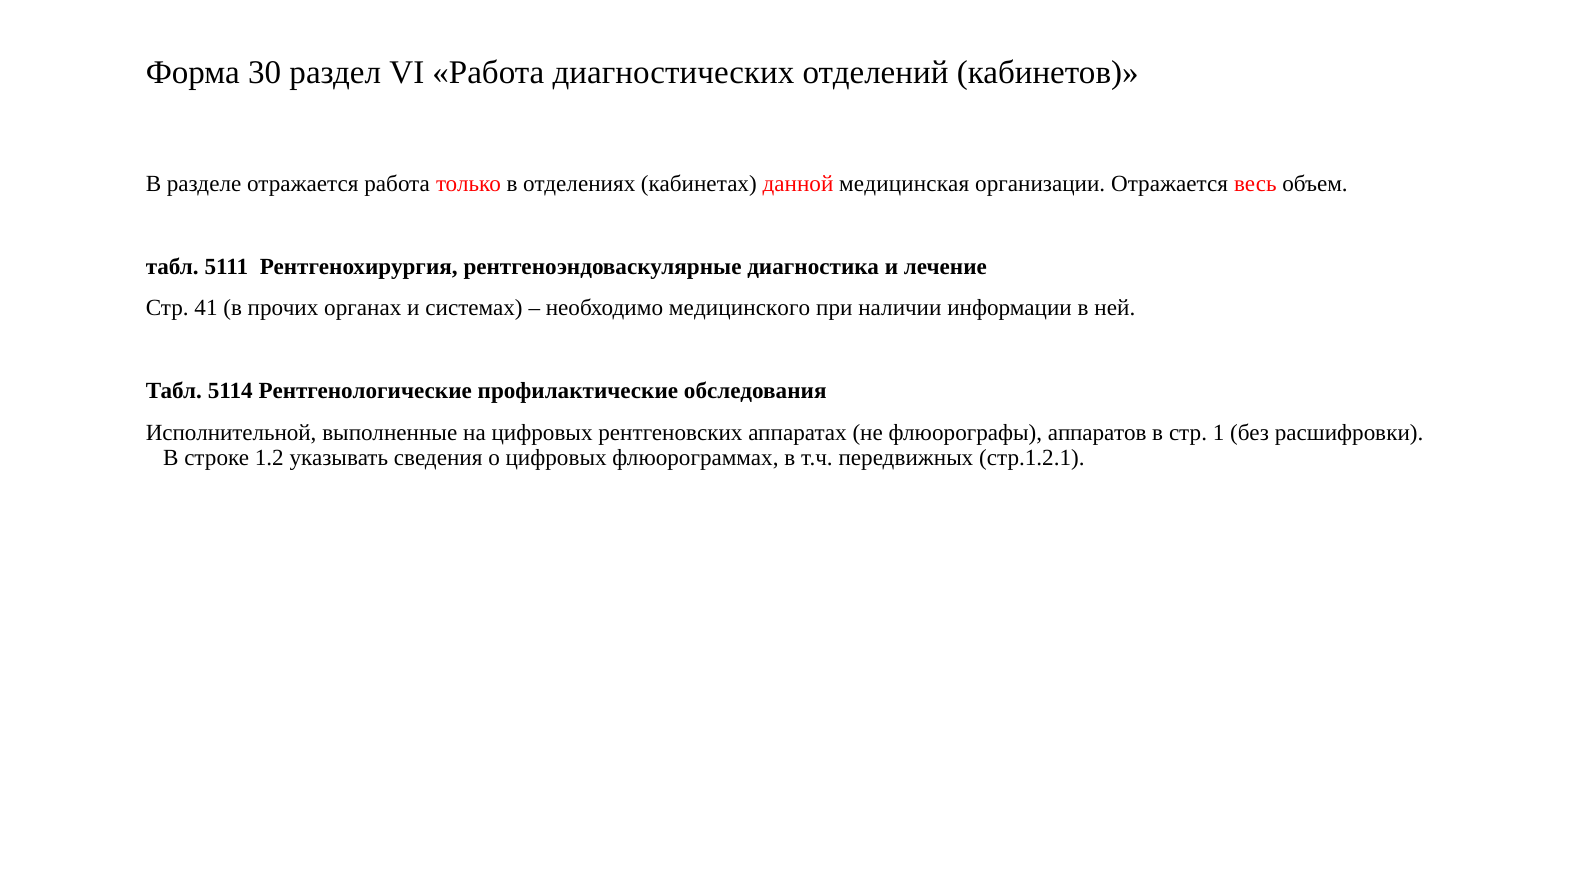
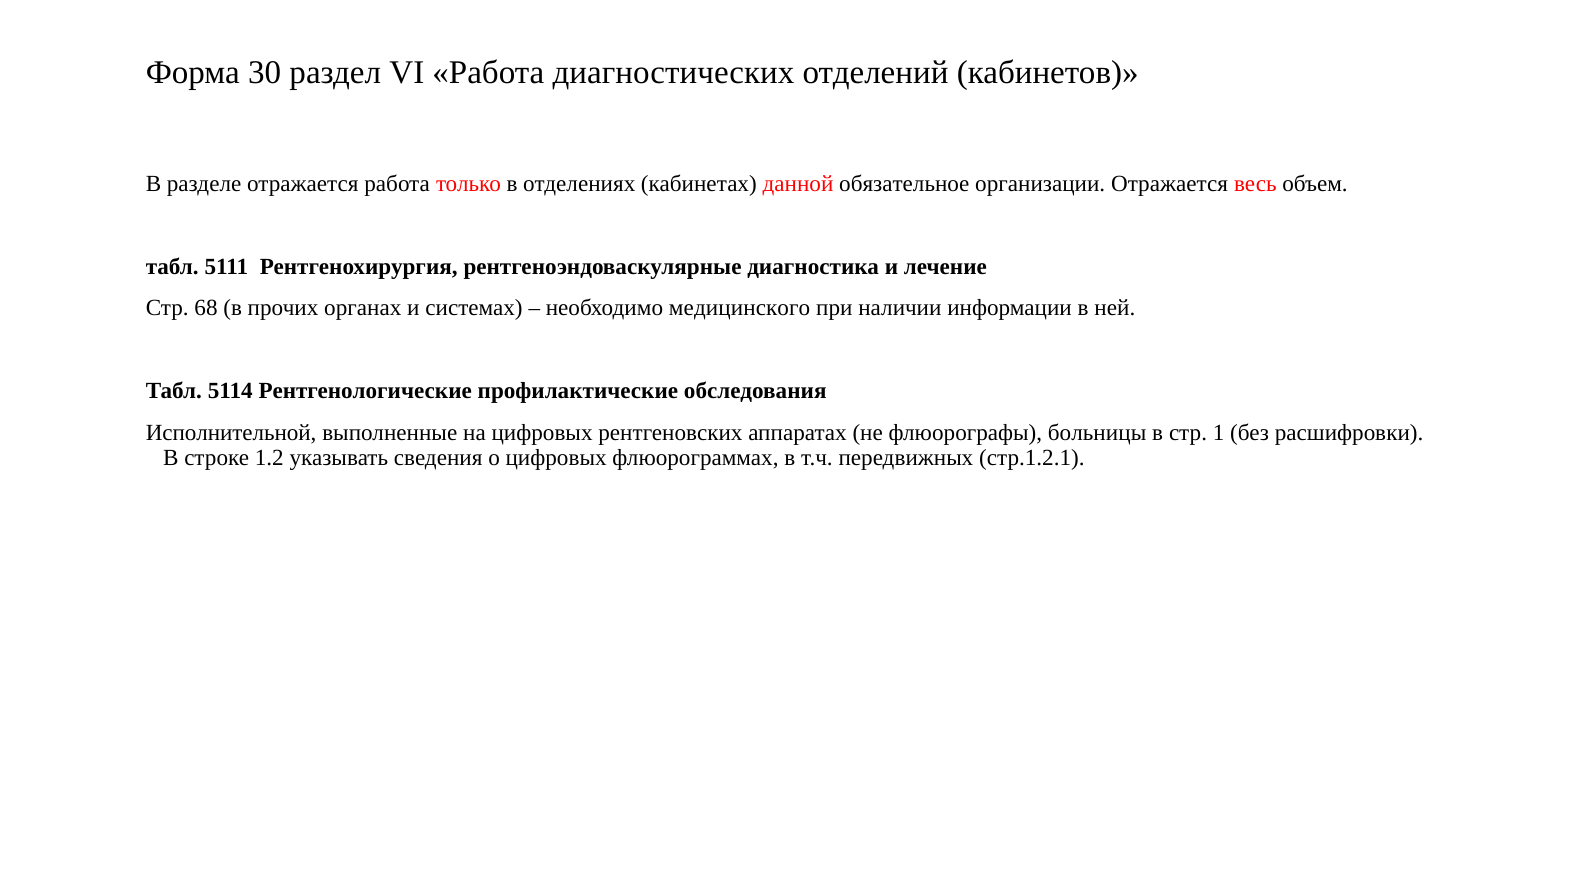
медицинская: медицинская -> обязательное
41: 41 -> 68
аппаратов: аппаратов -> больницы
